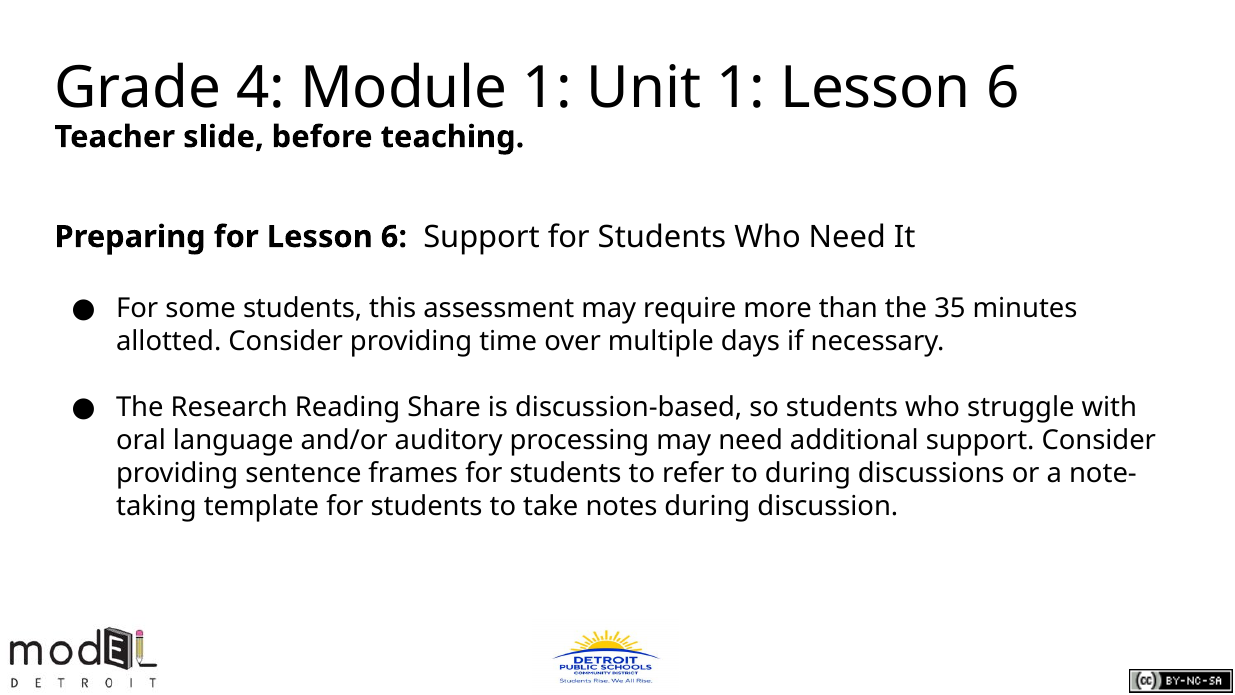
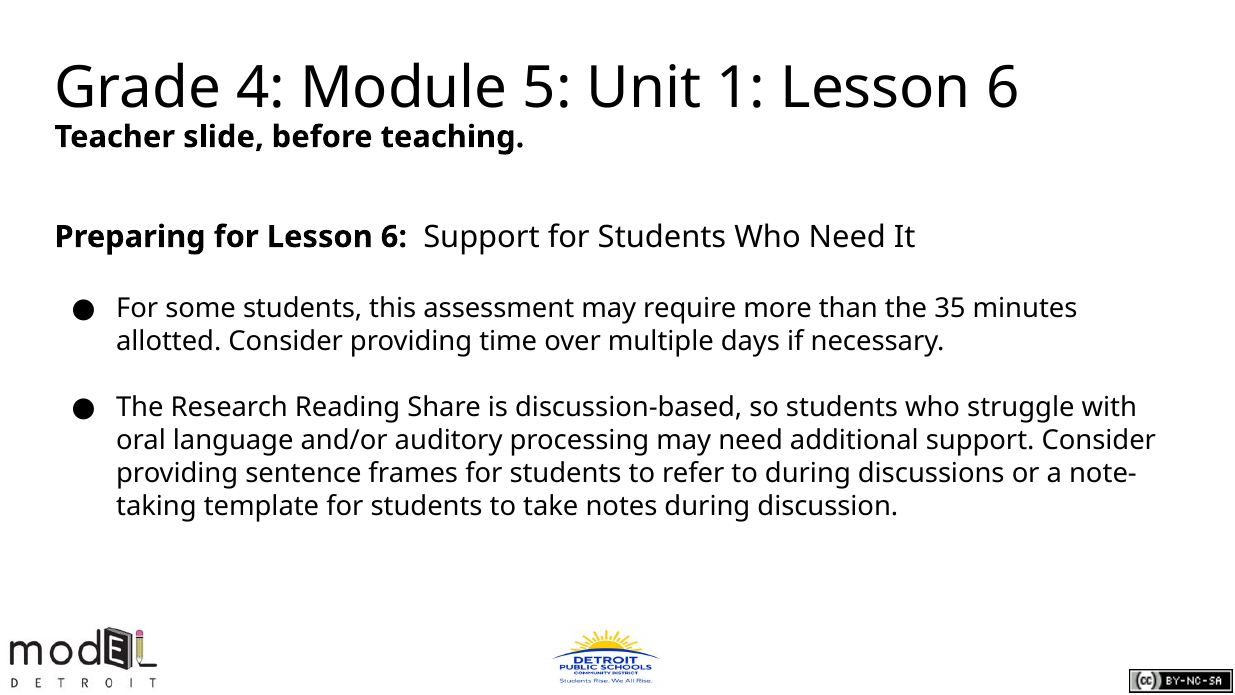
Module 1: 1 -> 5
